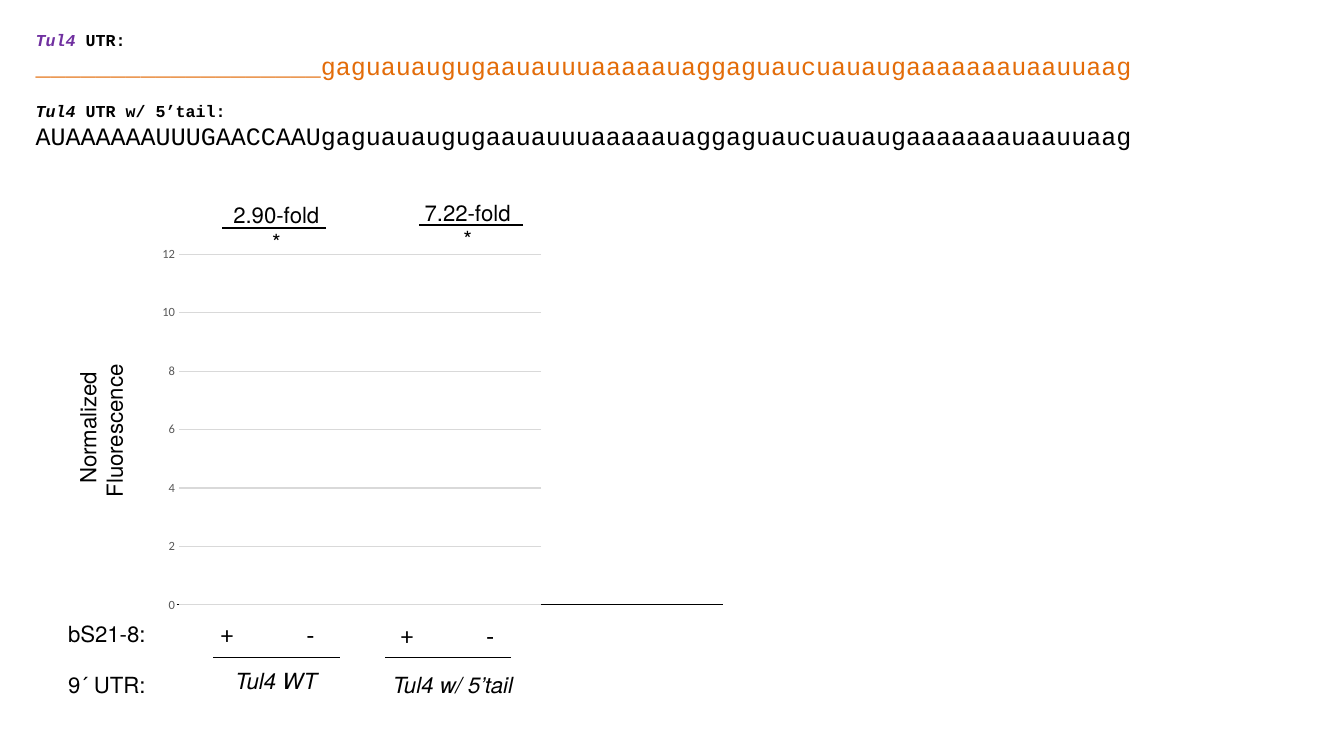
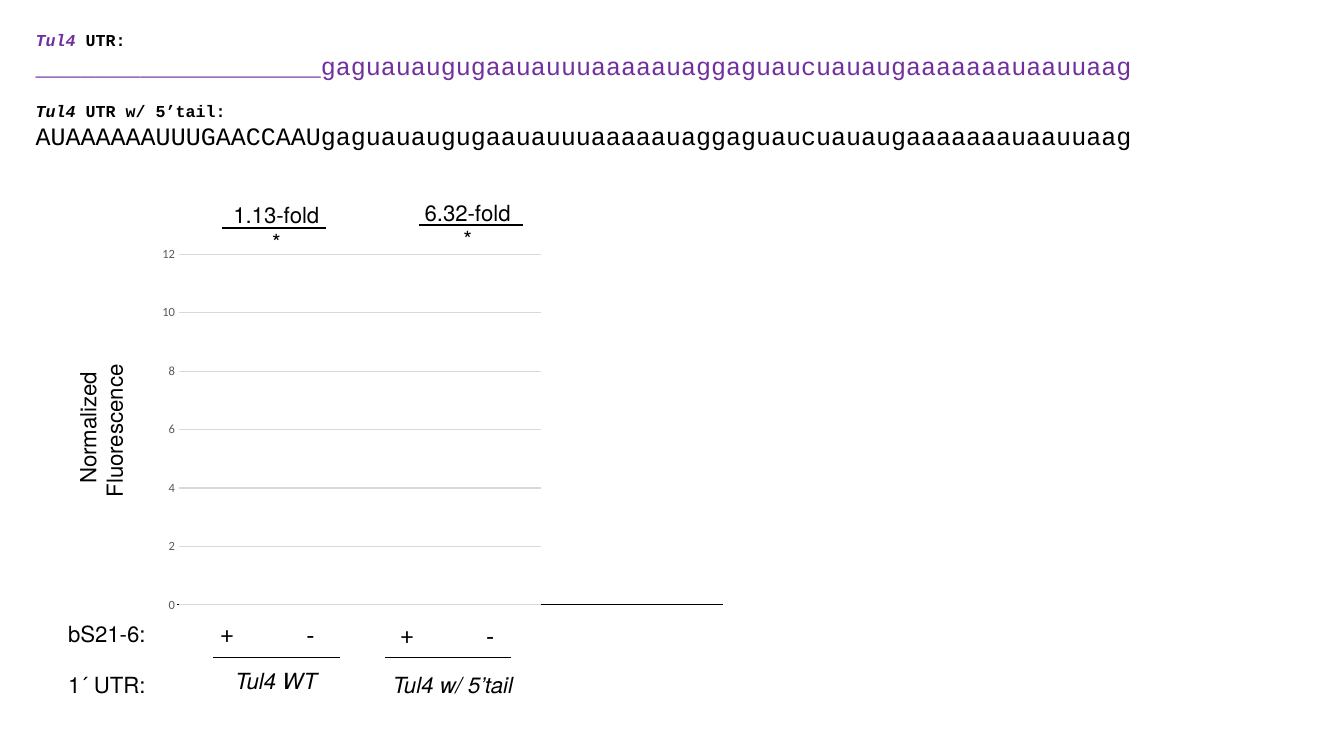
___________________gaguauaugugaauauuuaaaaauaggaguaucuauaugaaaaaaauaauuaag colour: orange -> purple
7.22-fold: 7.22-fold -> 6.32-fold
2.90-fold: 2.90-fold -> 1.13-fold
bS21-8: bS21-8 -> bS21-6
9´: 9´ -> 1´
